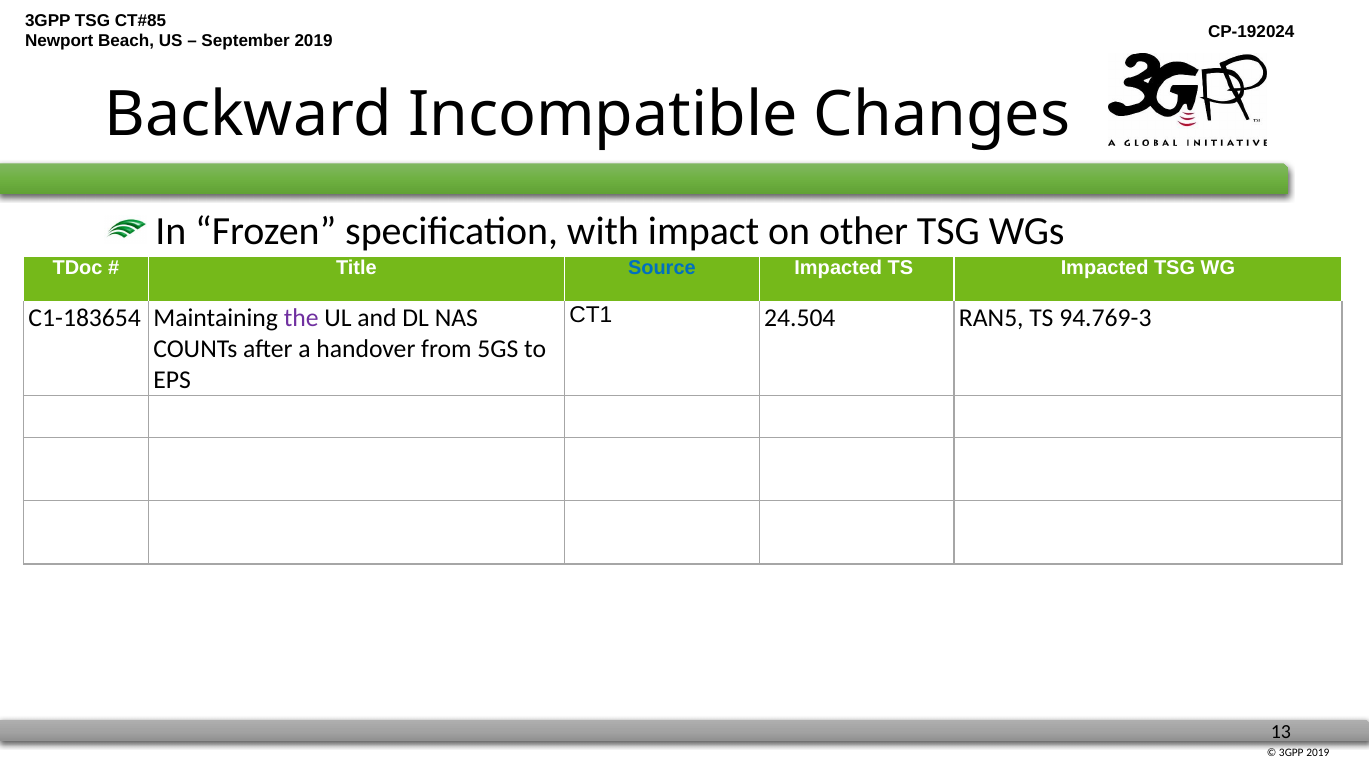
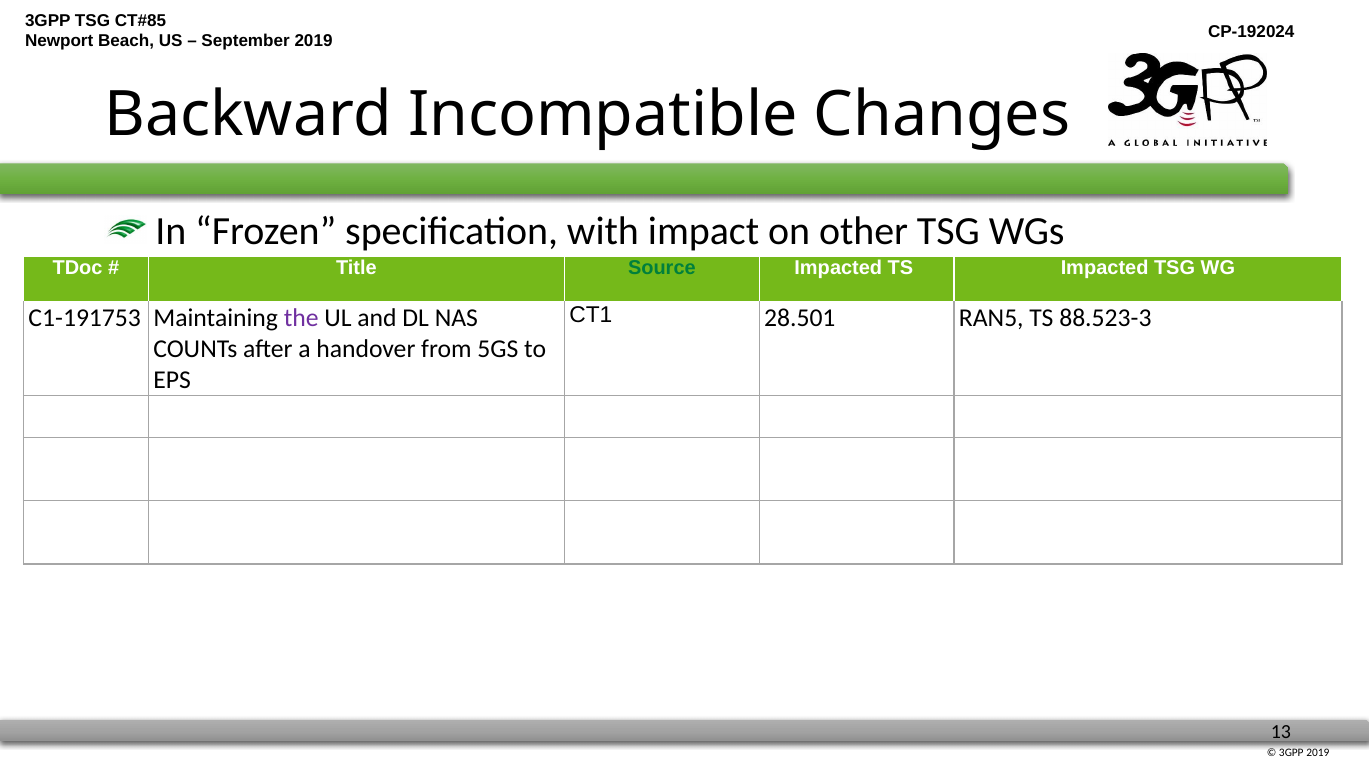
Source colour: blue -> green
24.504: 24.504 -> 28.501
94.769-3: 94.769-3 -> 88.523-3
C1-183654: C1-183654 -> C1-191753
